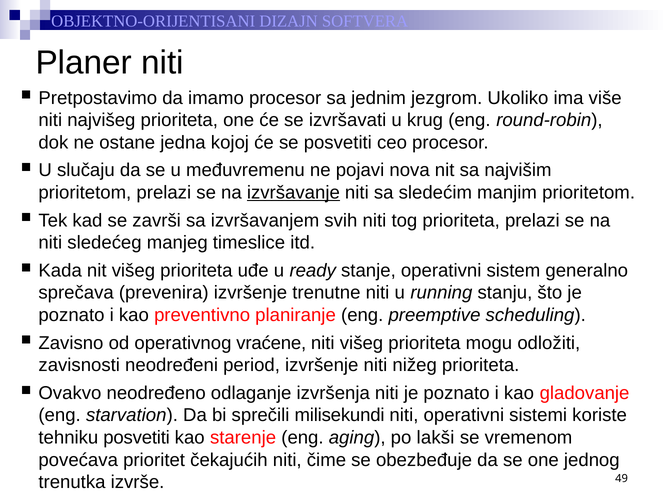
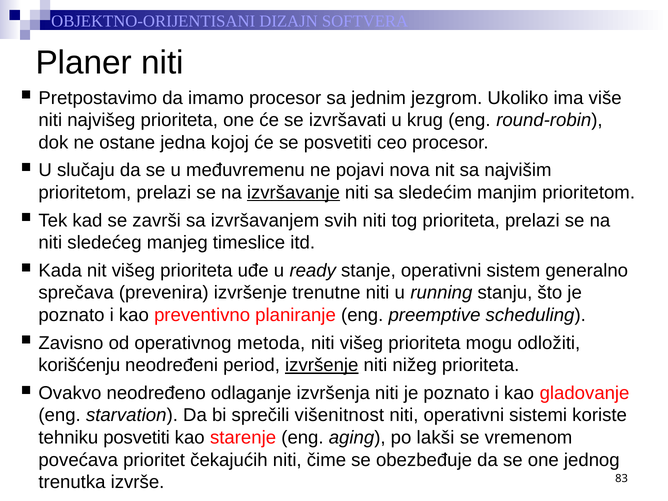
vraćene: vraćene -> metoda
zavisnosti: zavisnosti -> korišćenju
izvršenje at (322, 365) underline: none -> present
milisekundi: milisekundi -> višenitnost
49: 49 -> 83
